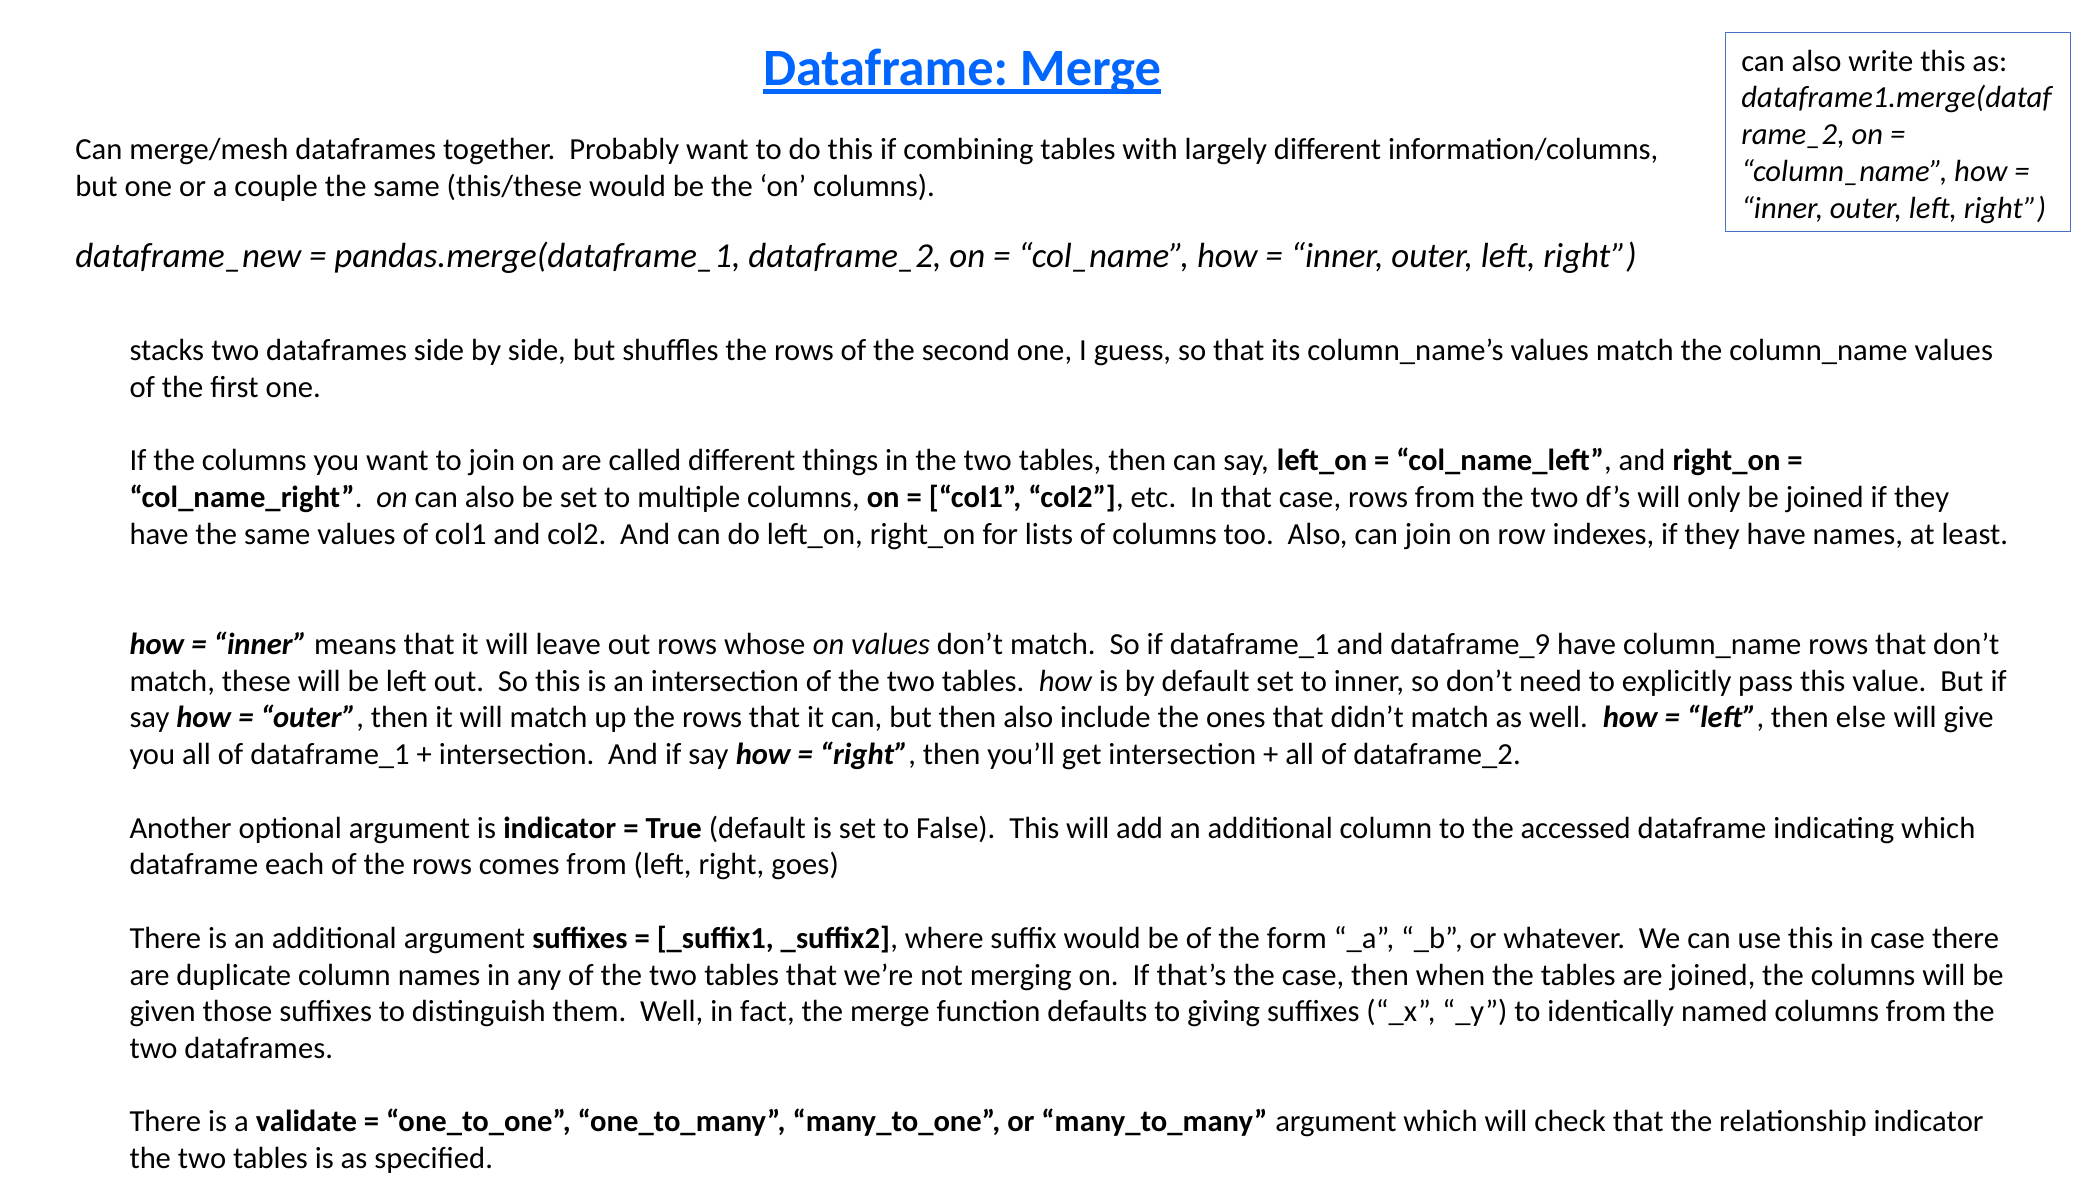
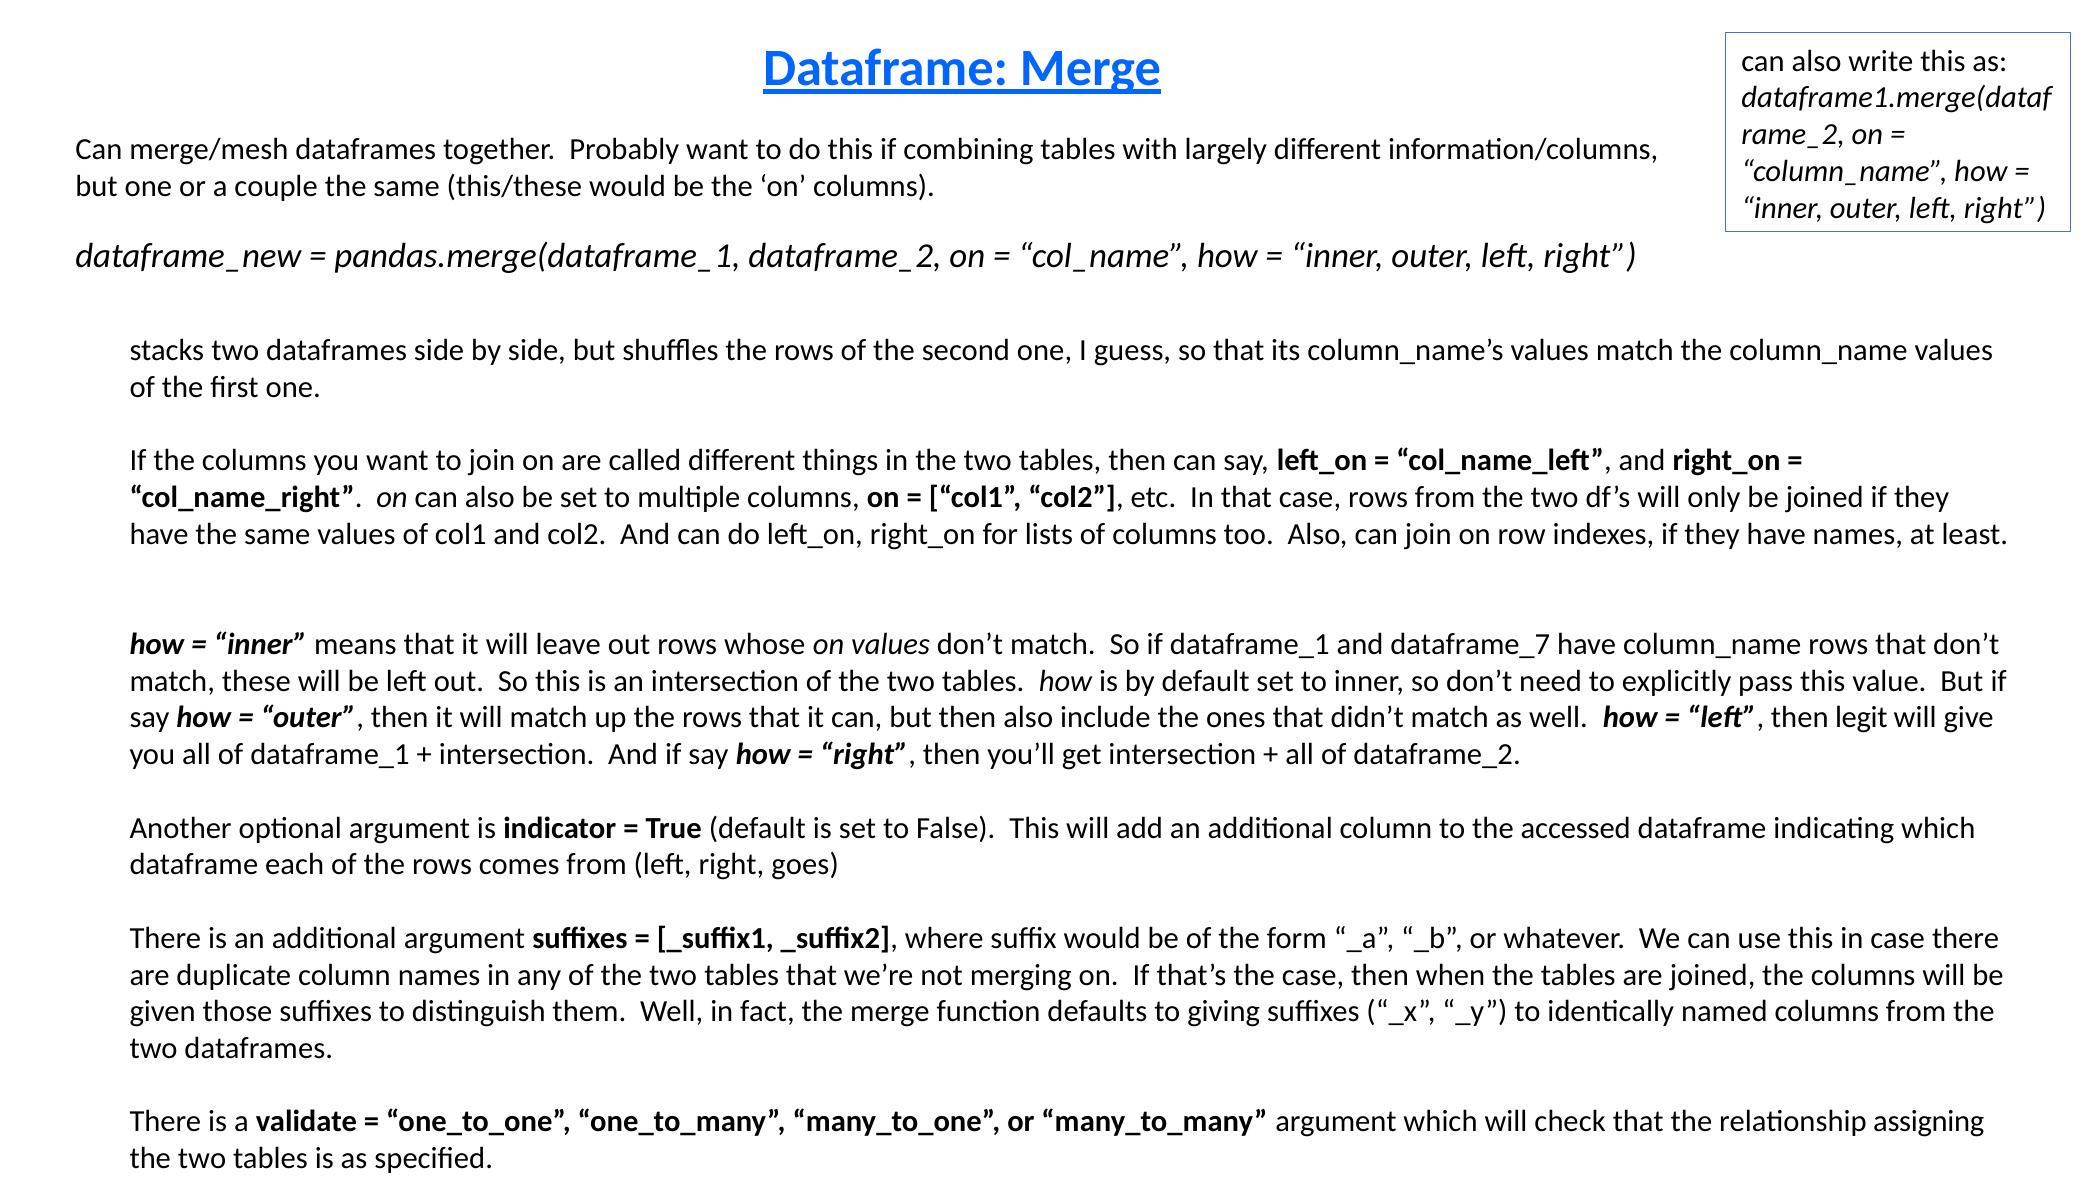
dataframe_9: dataframe_9 -> dataframe_7
else: else -> legit
relationship indicator: indicator -> assigning
